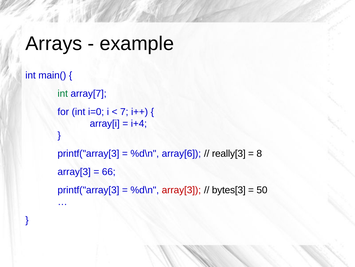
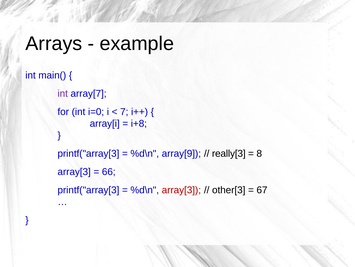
int at (63, 93) colour: green -> purple
i+4: i+4 -> i+8
array[6: array[6 -> array[9
bytes[3: bytes[3 -> other[3
50: 50 -> 67
